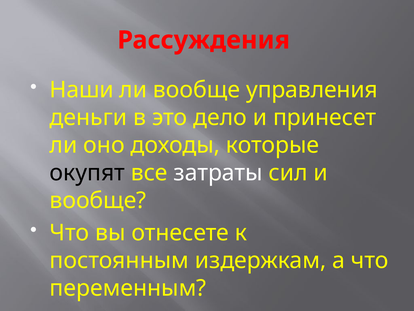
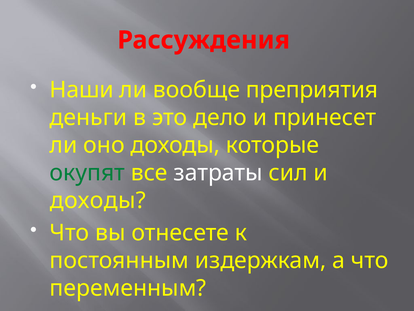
управления: управления -> преприятия
окупят colour: black -> green
вообще at (98, 200): вообще -> доходы
